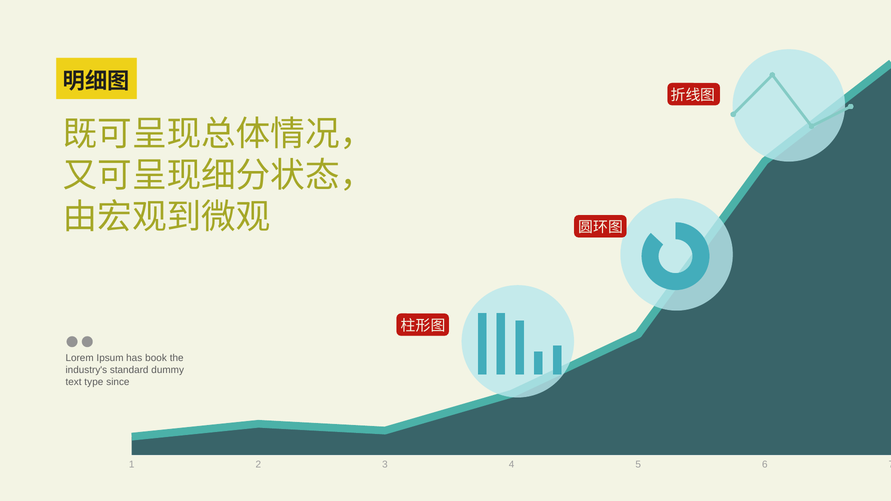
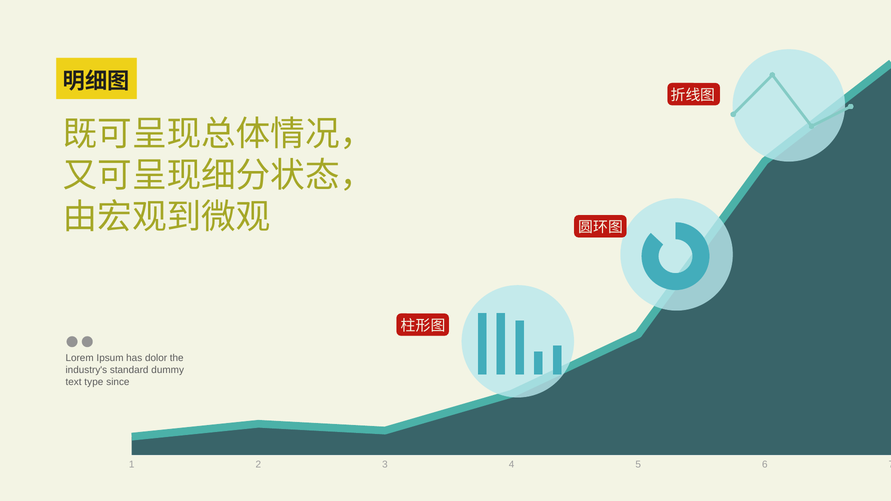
book: book -> dolor
